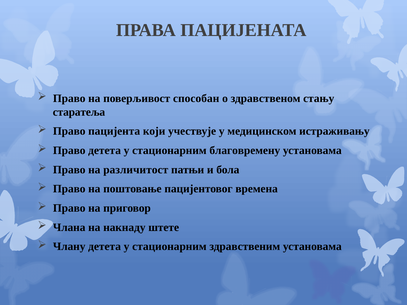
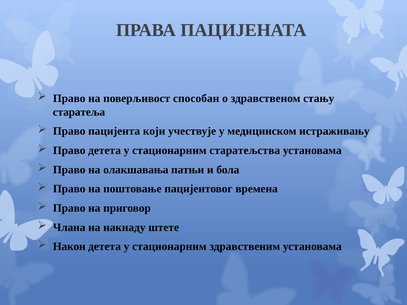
благовремену: благовремену -> старатељства
различитост: различитост -> олакшавања
Члану: Члану -> Након
